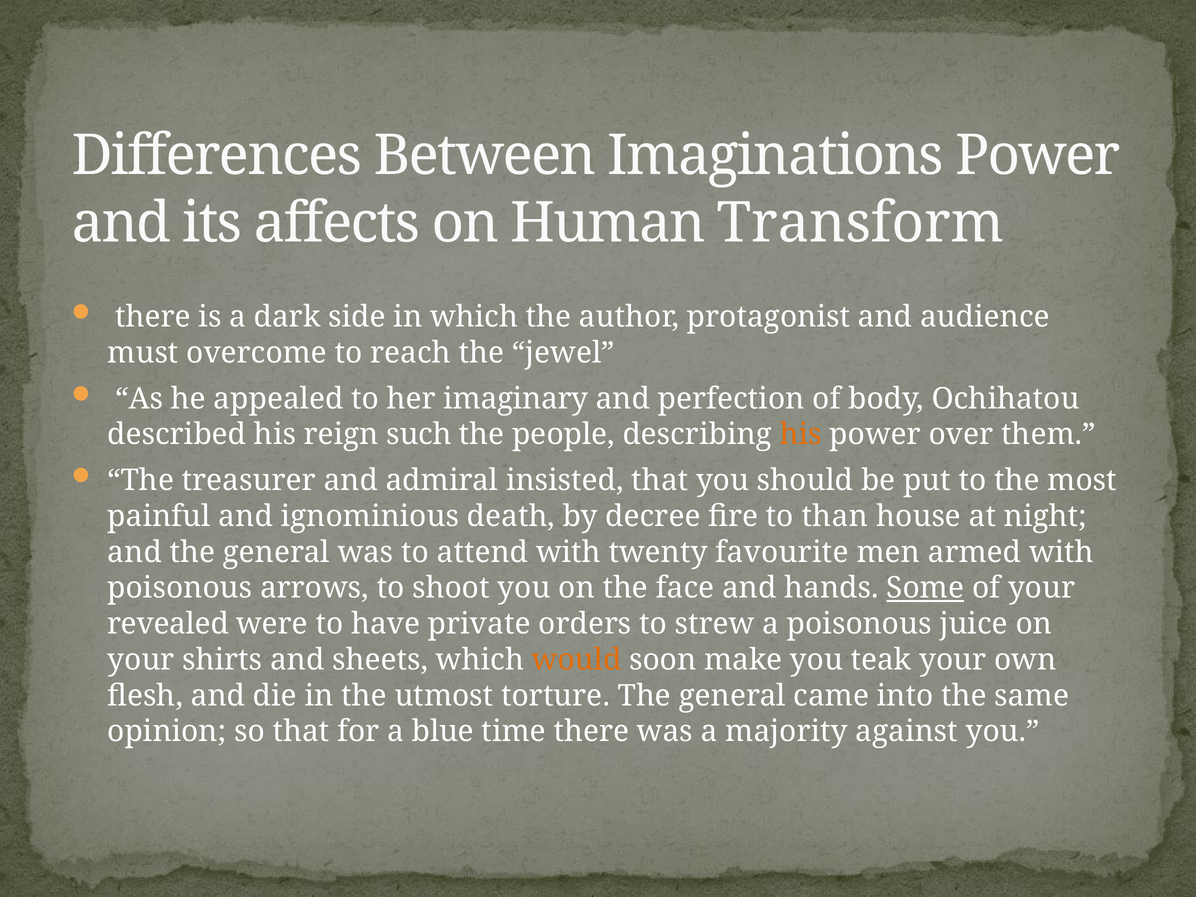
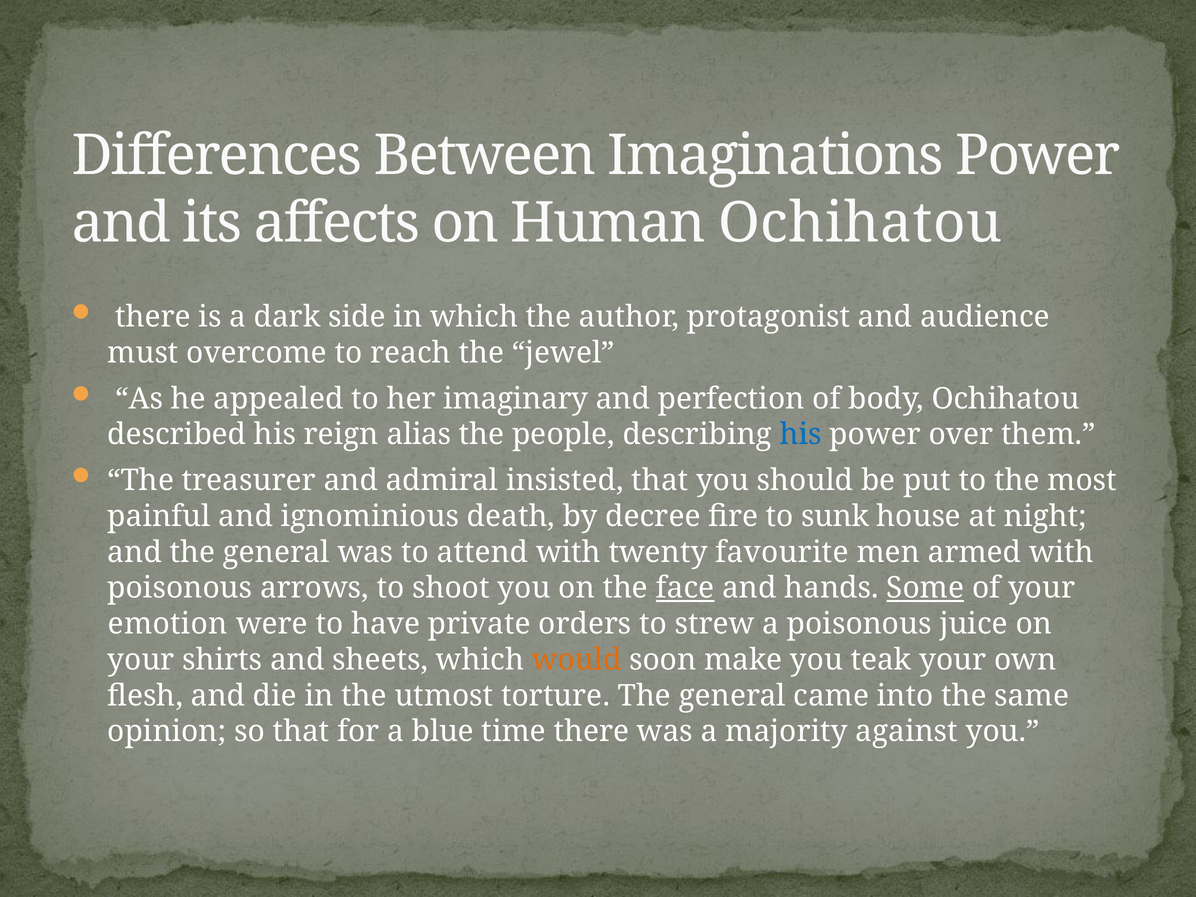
Human Transform: Transform -> Ochihatou
such: such -> alias
his at (801, 435) colour: orange -> blue
than: than -> sunk
face underline: none -> present
revealed: revealed -> emotion
